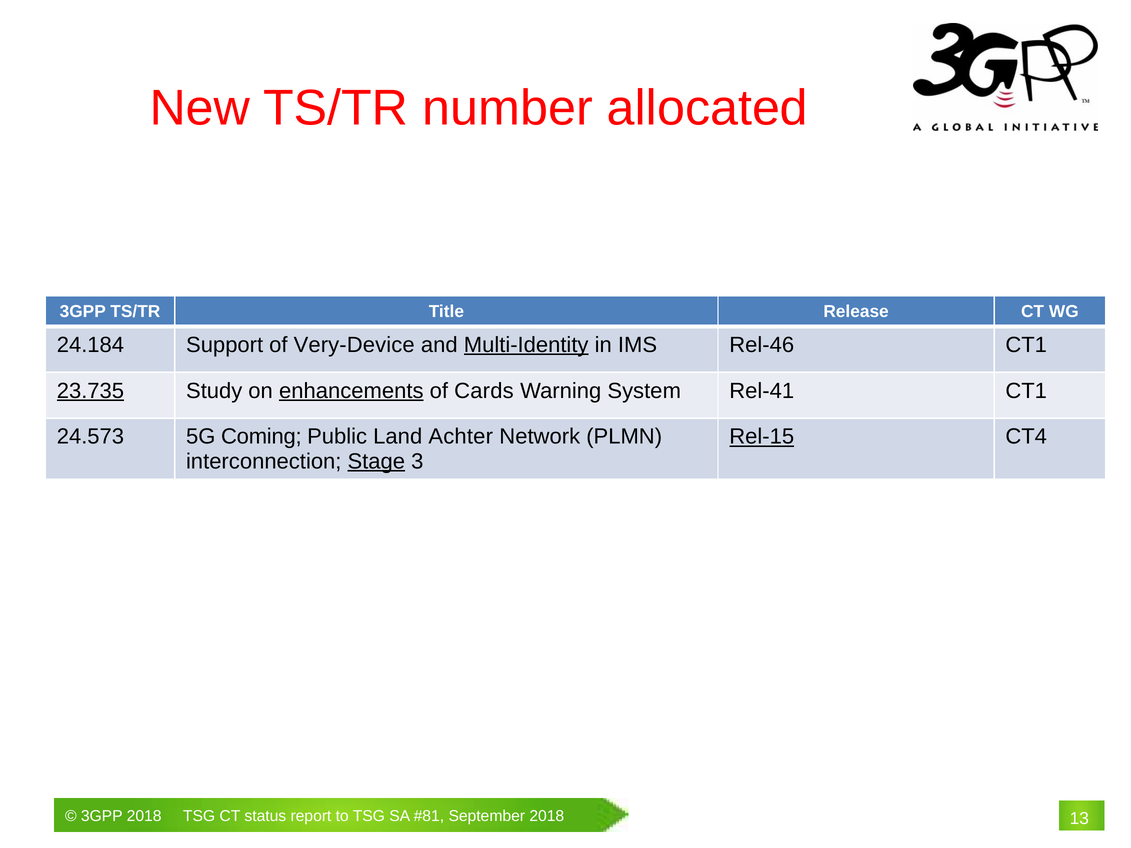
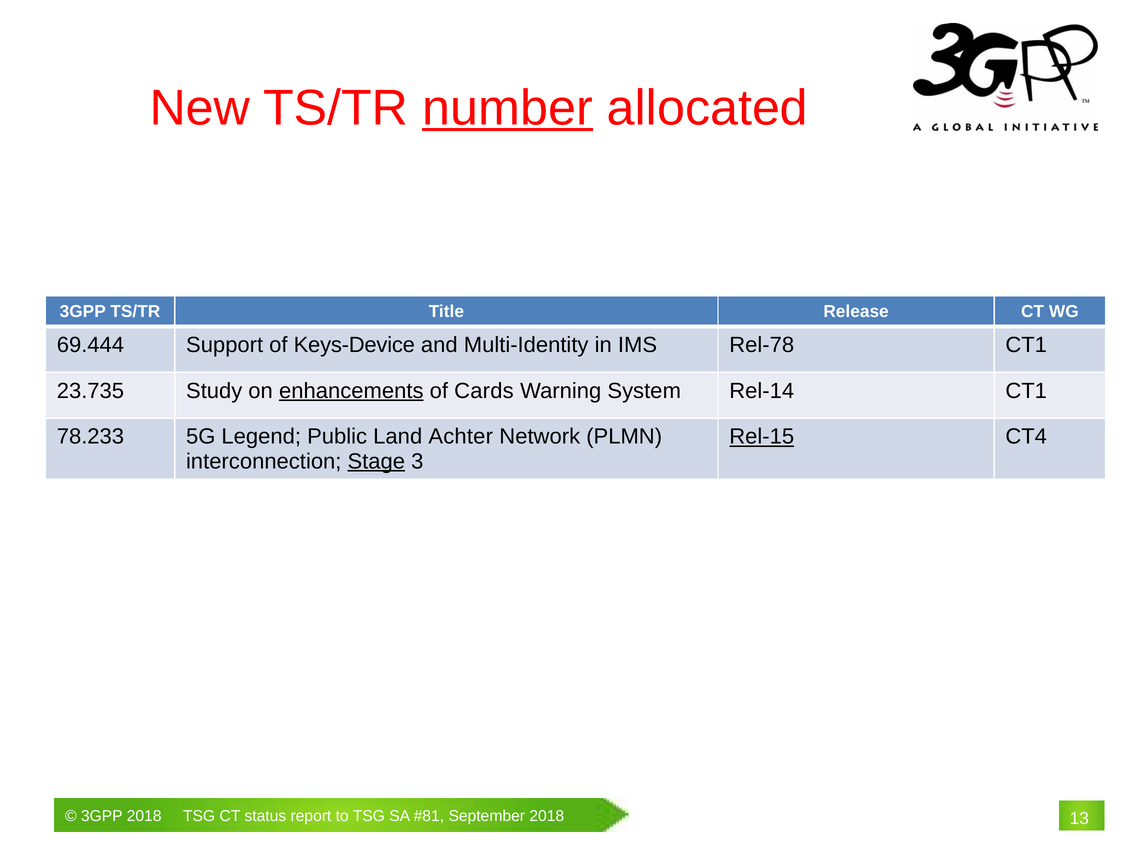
number underline: none -> present
24.184: 24.184 -> 69.444
Very-Device: Very-Device -> Keys-Device
Multi-Identity underline: present -> none
Rel-46: Rel-46 -> Rel-78
23.735 underline: present -> none
Rel-41: Rel-41 -> Rel-14
24.573: 24.573 -> 78.233
Coming: Coming -> Legend
